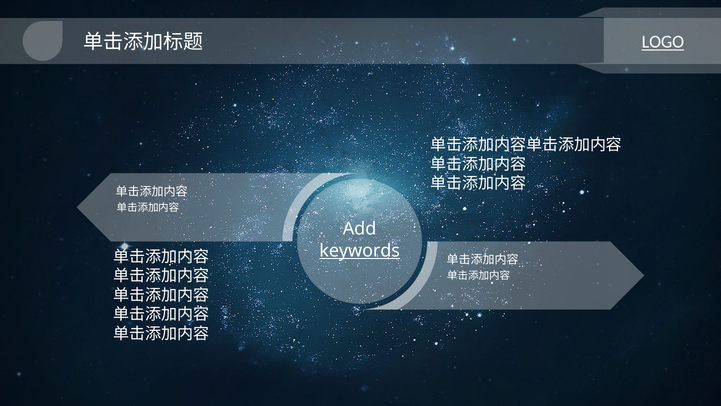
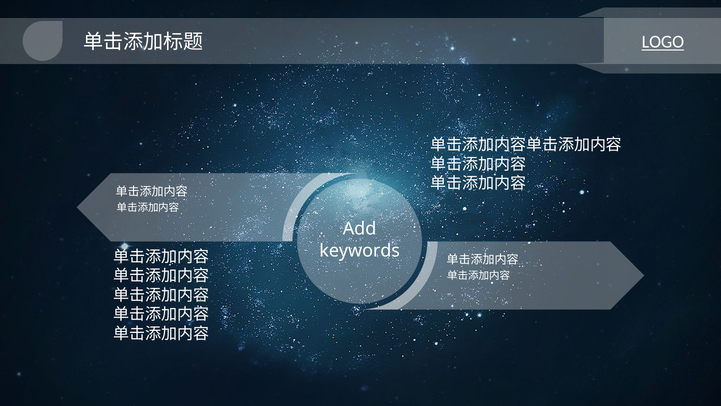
keywords underline: present -> none
